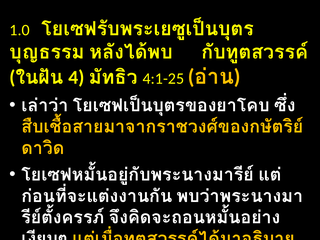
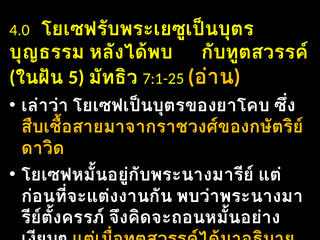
1.0: 1.0 -> 4.0
4: 4 -> 5
4:1-25: 4:1-25 -> 7:1-25
